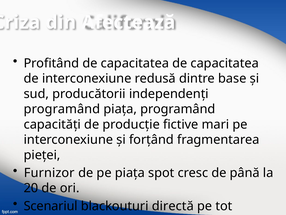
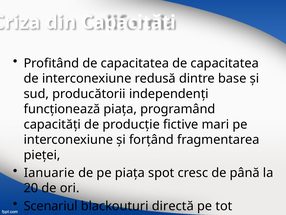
din Afectează: Afectează -> Capacităţi
programând at (62, 109): programând -> funcţionează
Furnizor: Furnizor -> Ianuarie
